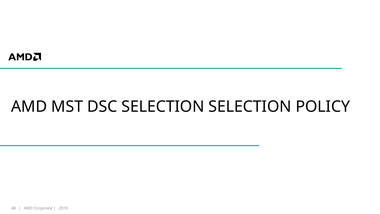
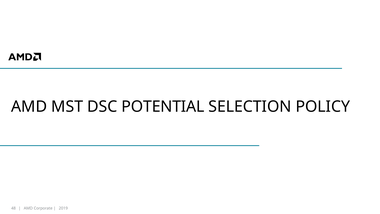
DSC SELECTION: SELECTION -> POTENTIAL
